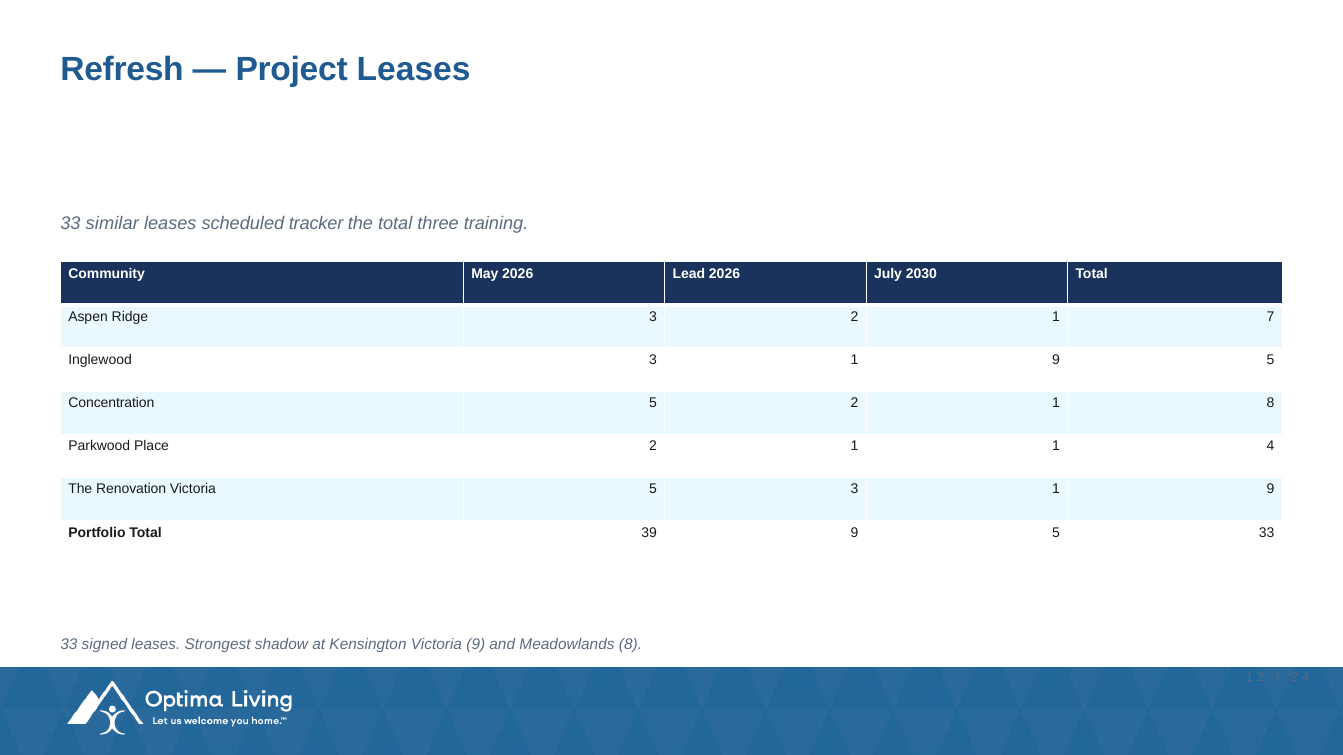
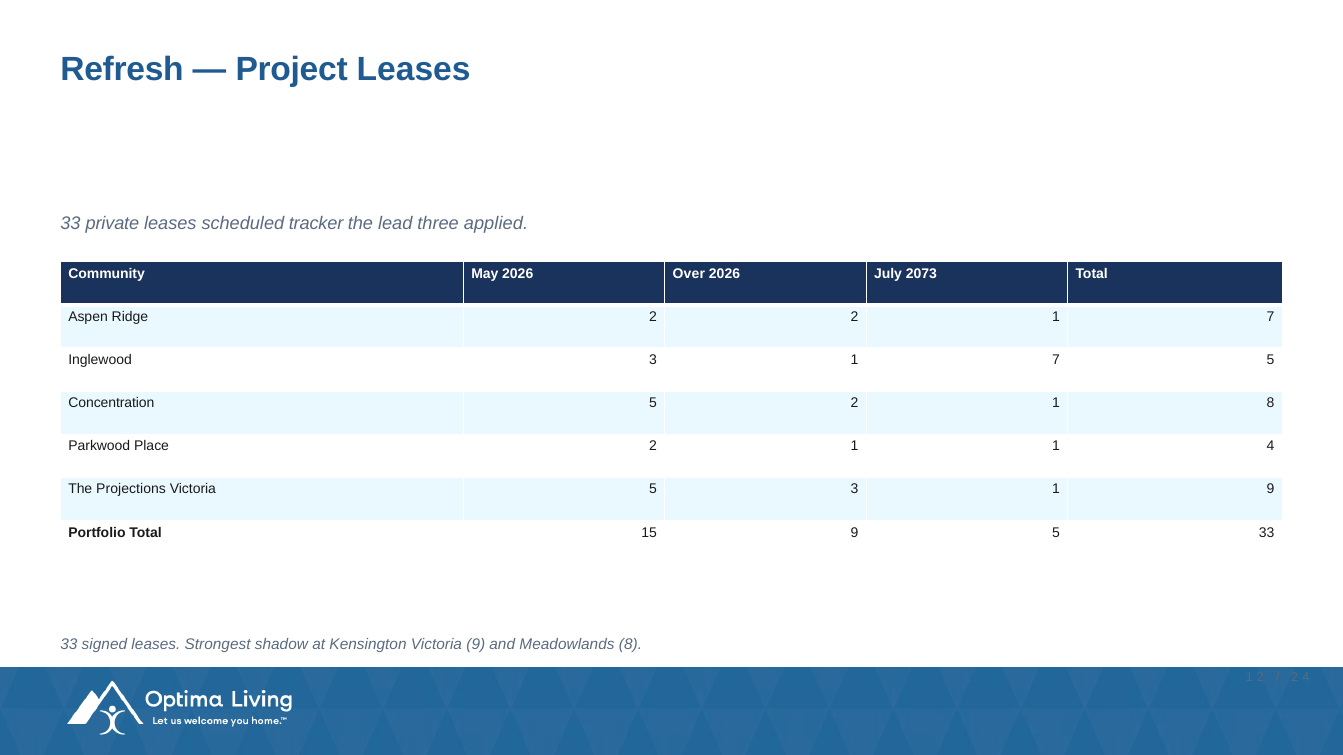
similar: similar -> private
the total: total -> lead
training: training -> applied
Lead: Lead -> Over
2030: 2030 -> 2073
Ridge 3: 3 -> 2
Inglewood 3 1 9: 9 -> 7
Renovation: Renovation -> Projections
39: 39 -> 15
